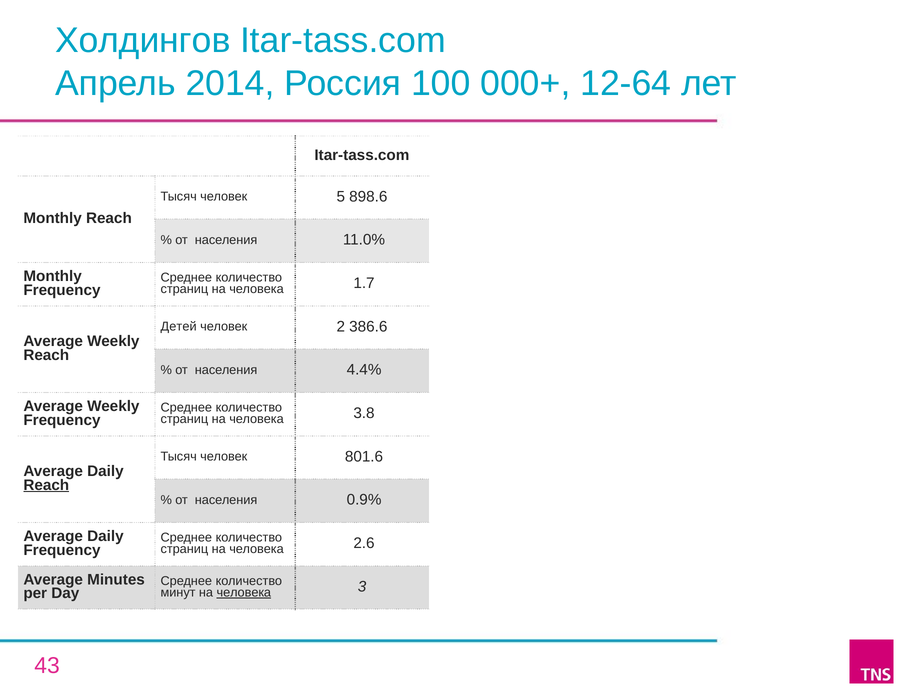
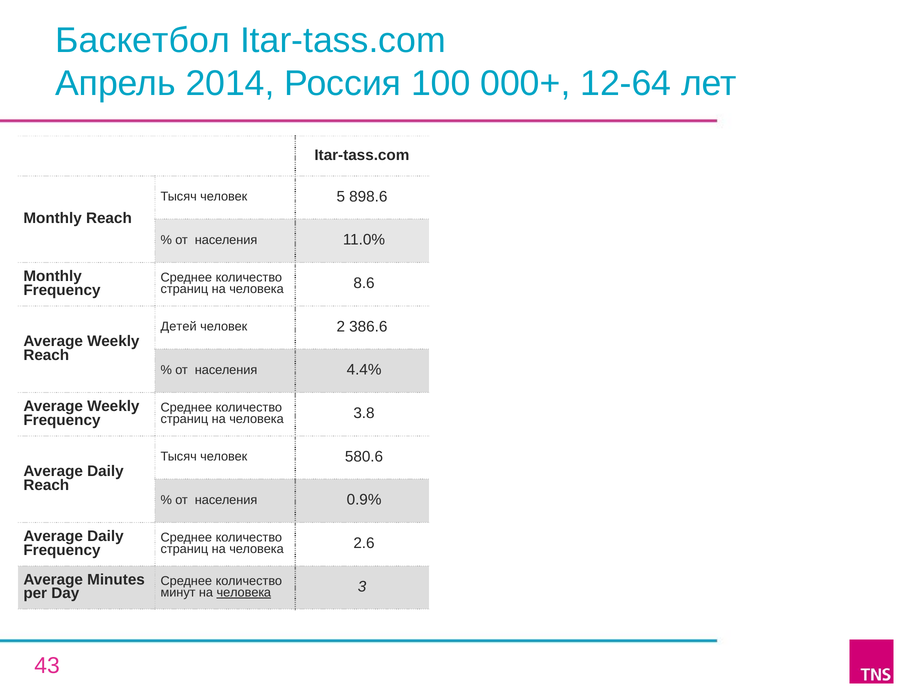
Холдингов: Холдингов -> Баскетбол
1.7: 1.7 -> 8.6
801.6: 801.6 -> 580.6
Reach at (46, 485) underline: present -> none
